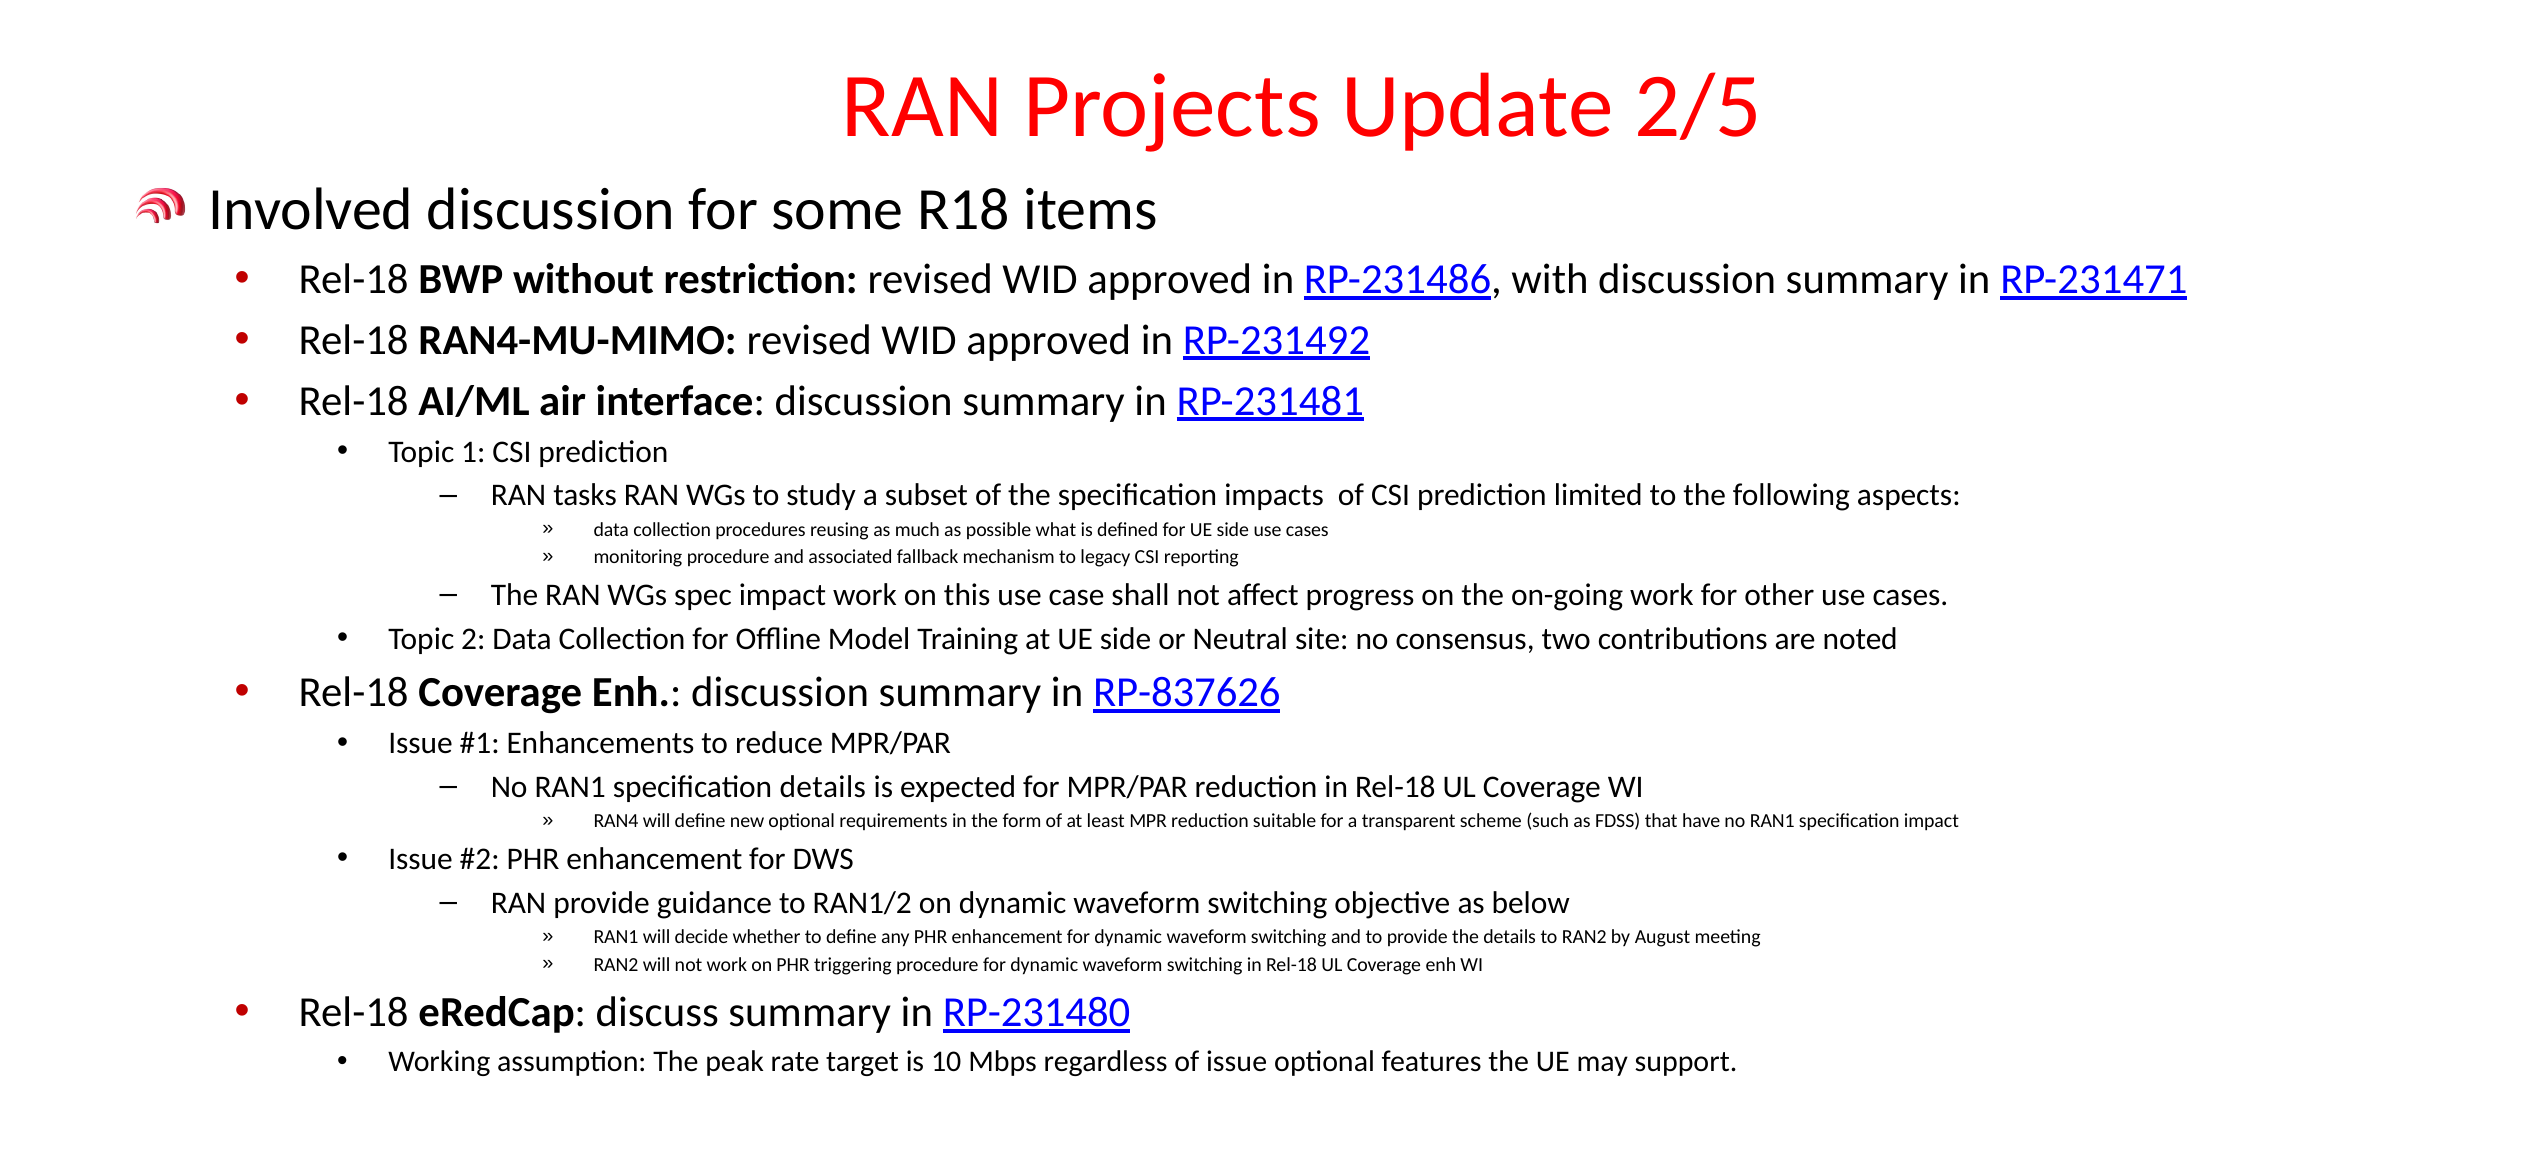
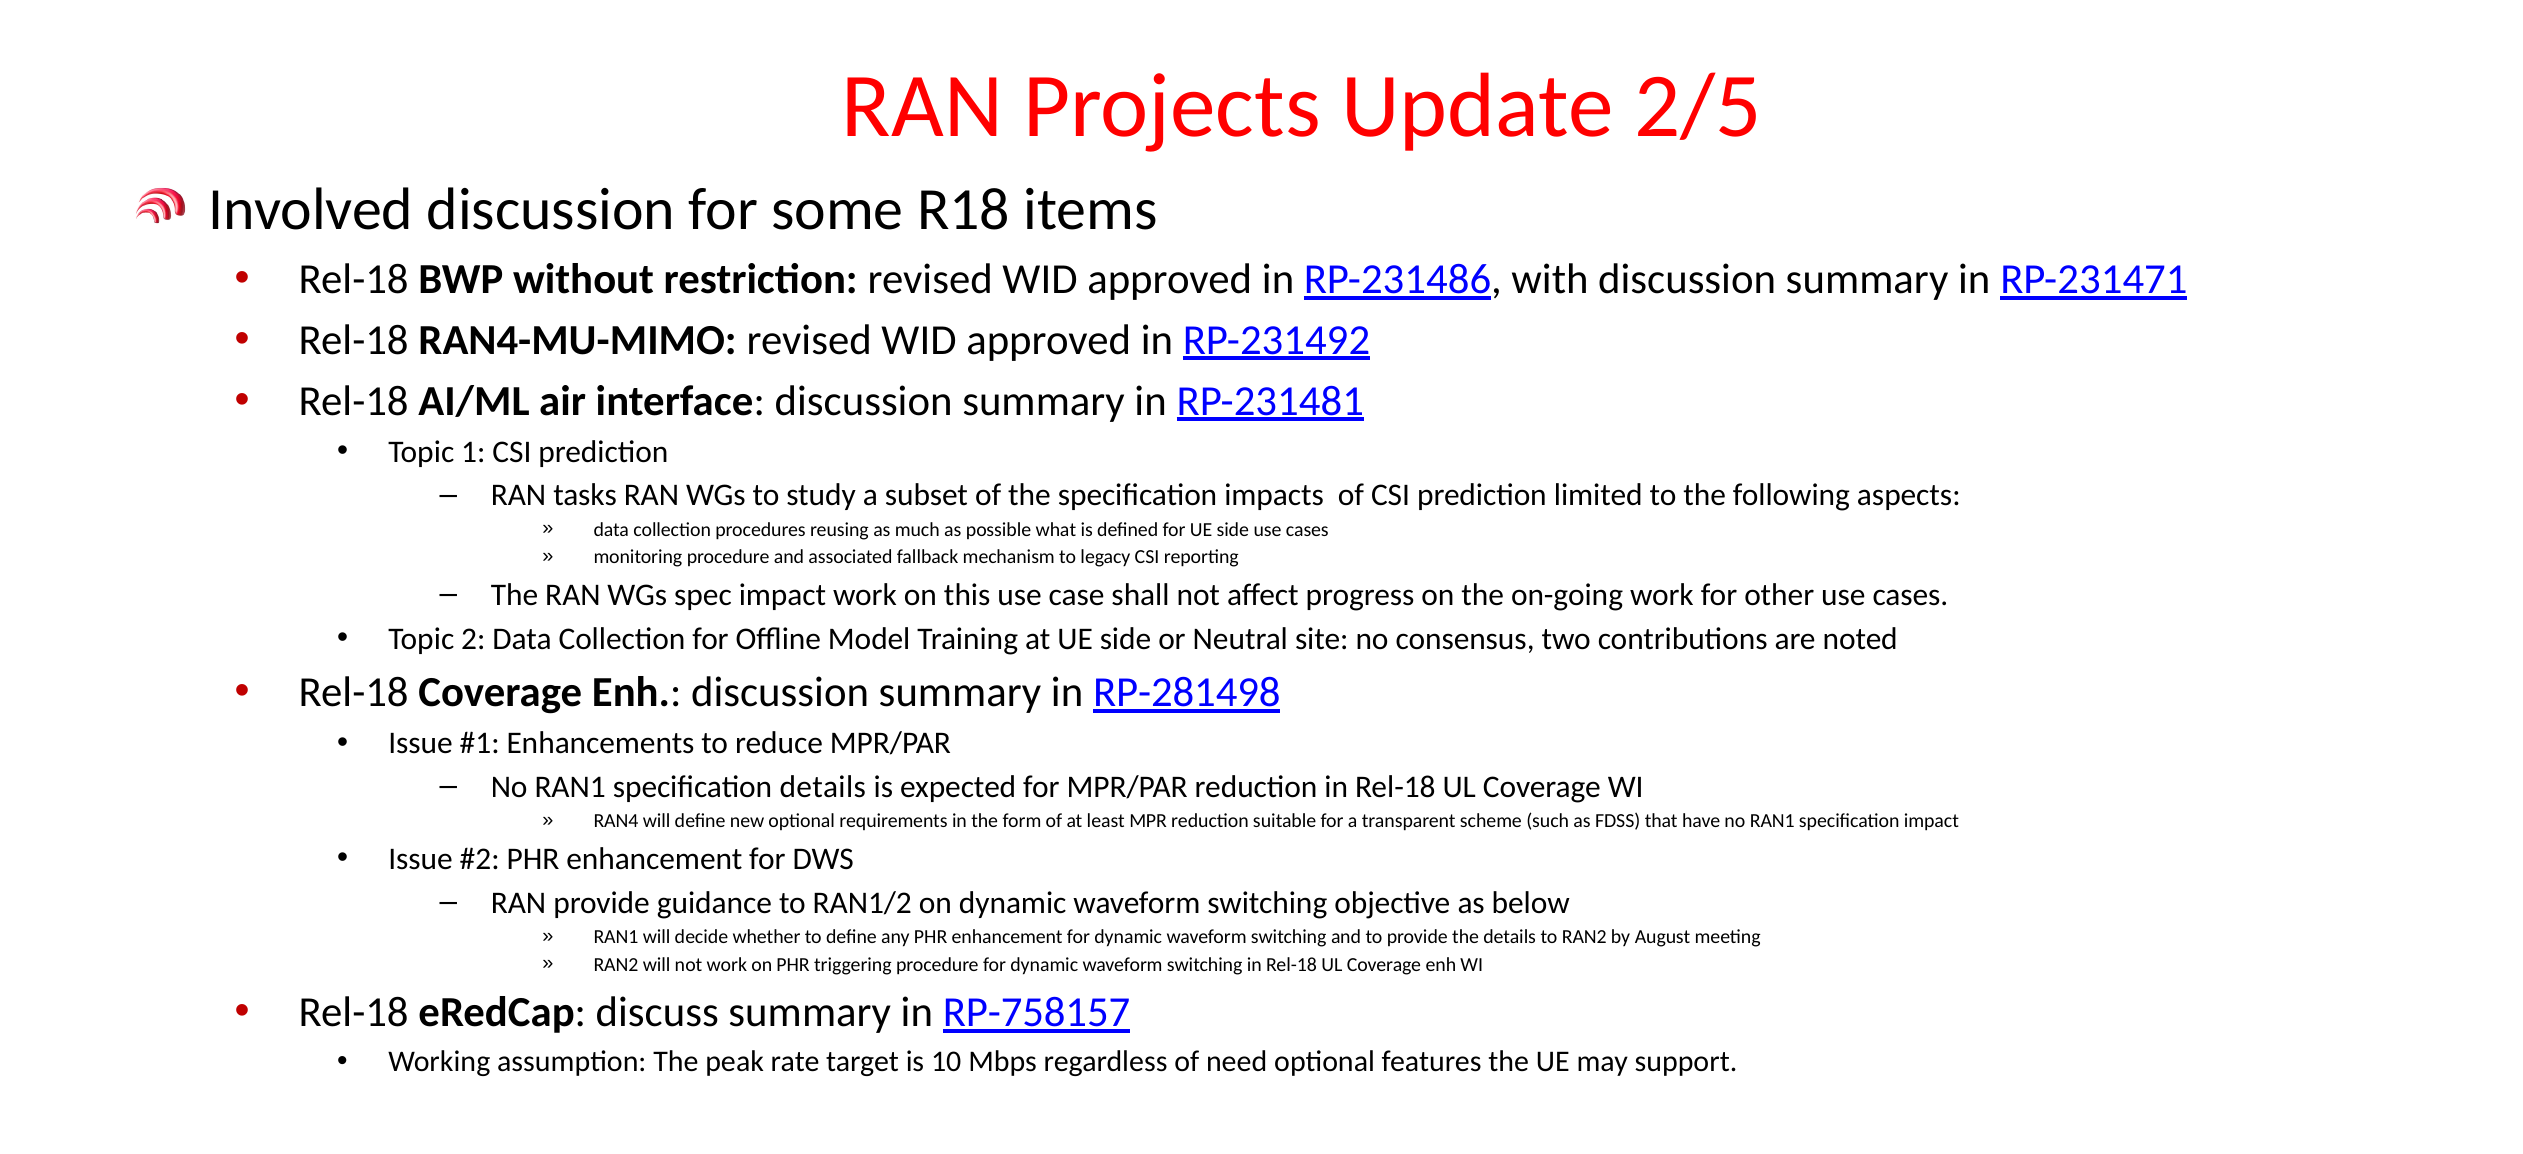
RP-837626: RP-837626 -> RP-281498
RP-231480: RP-231480 -> RP-758157
of issue: issue -> need
